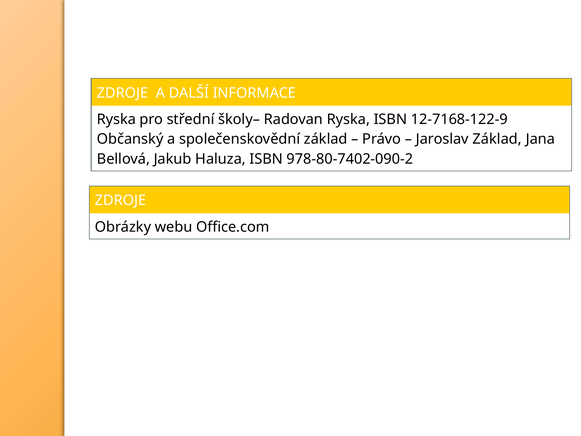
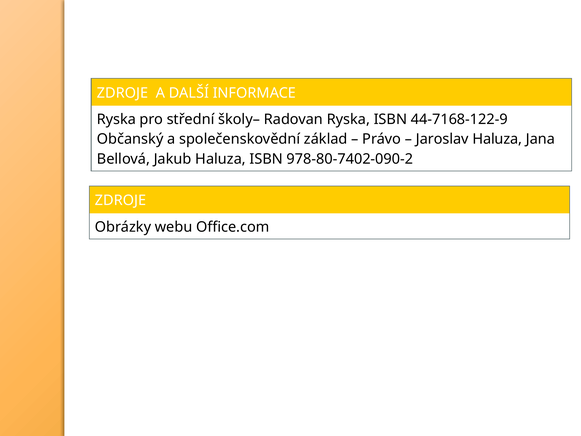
12-7168-122-9: 12-7168-122-9 -> 44-7168-122-9
Jaroslav Základ: Základ -> Haluza
